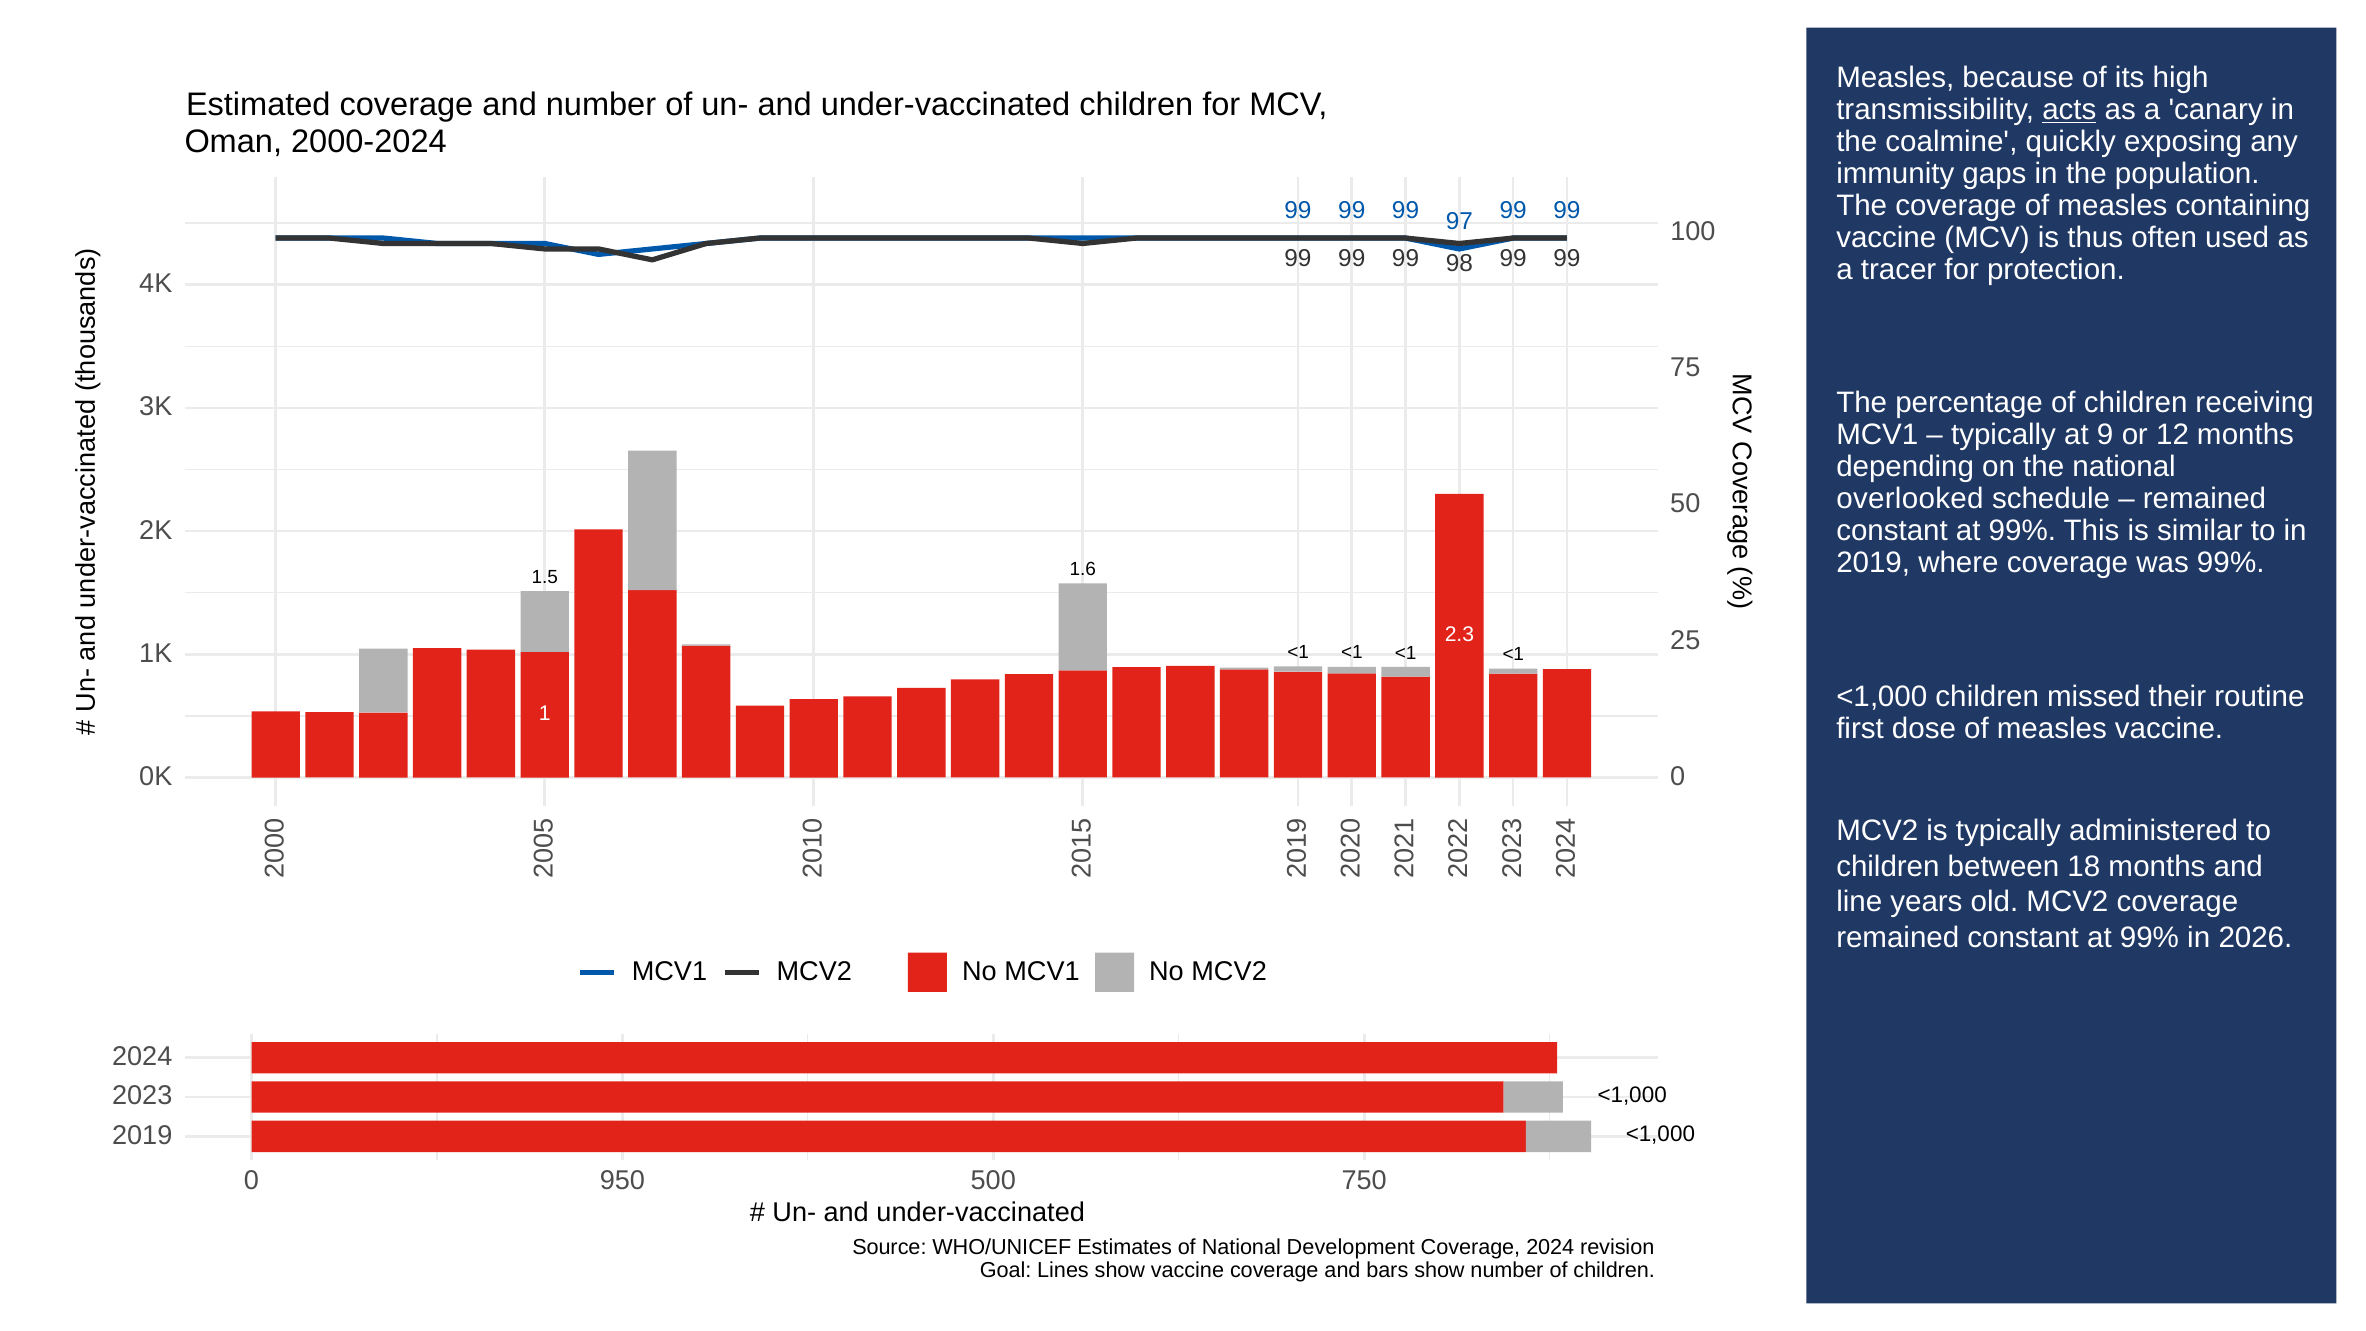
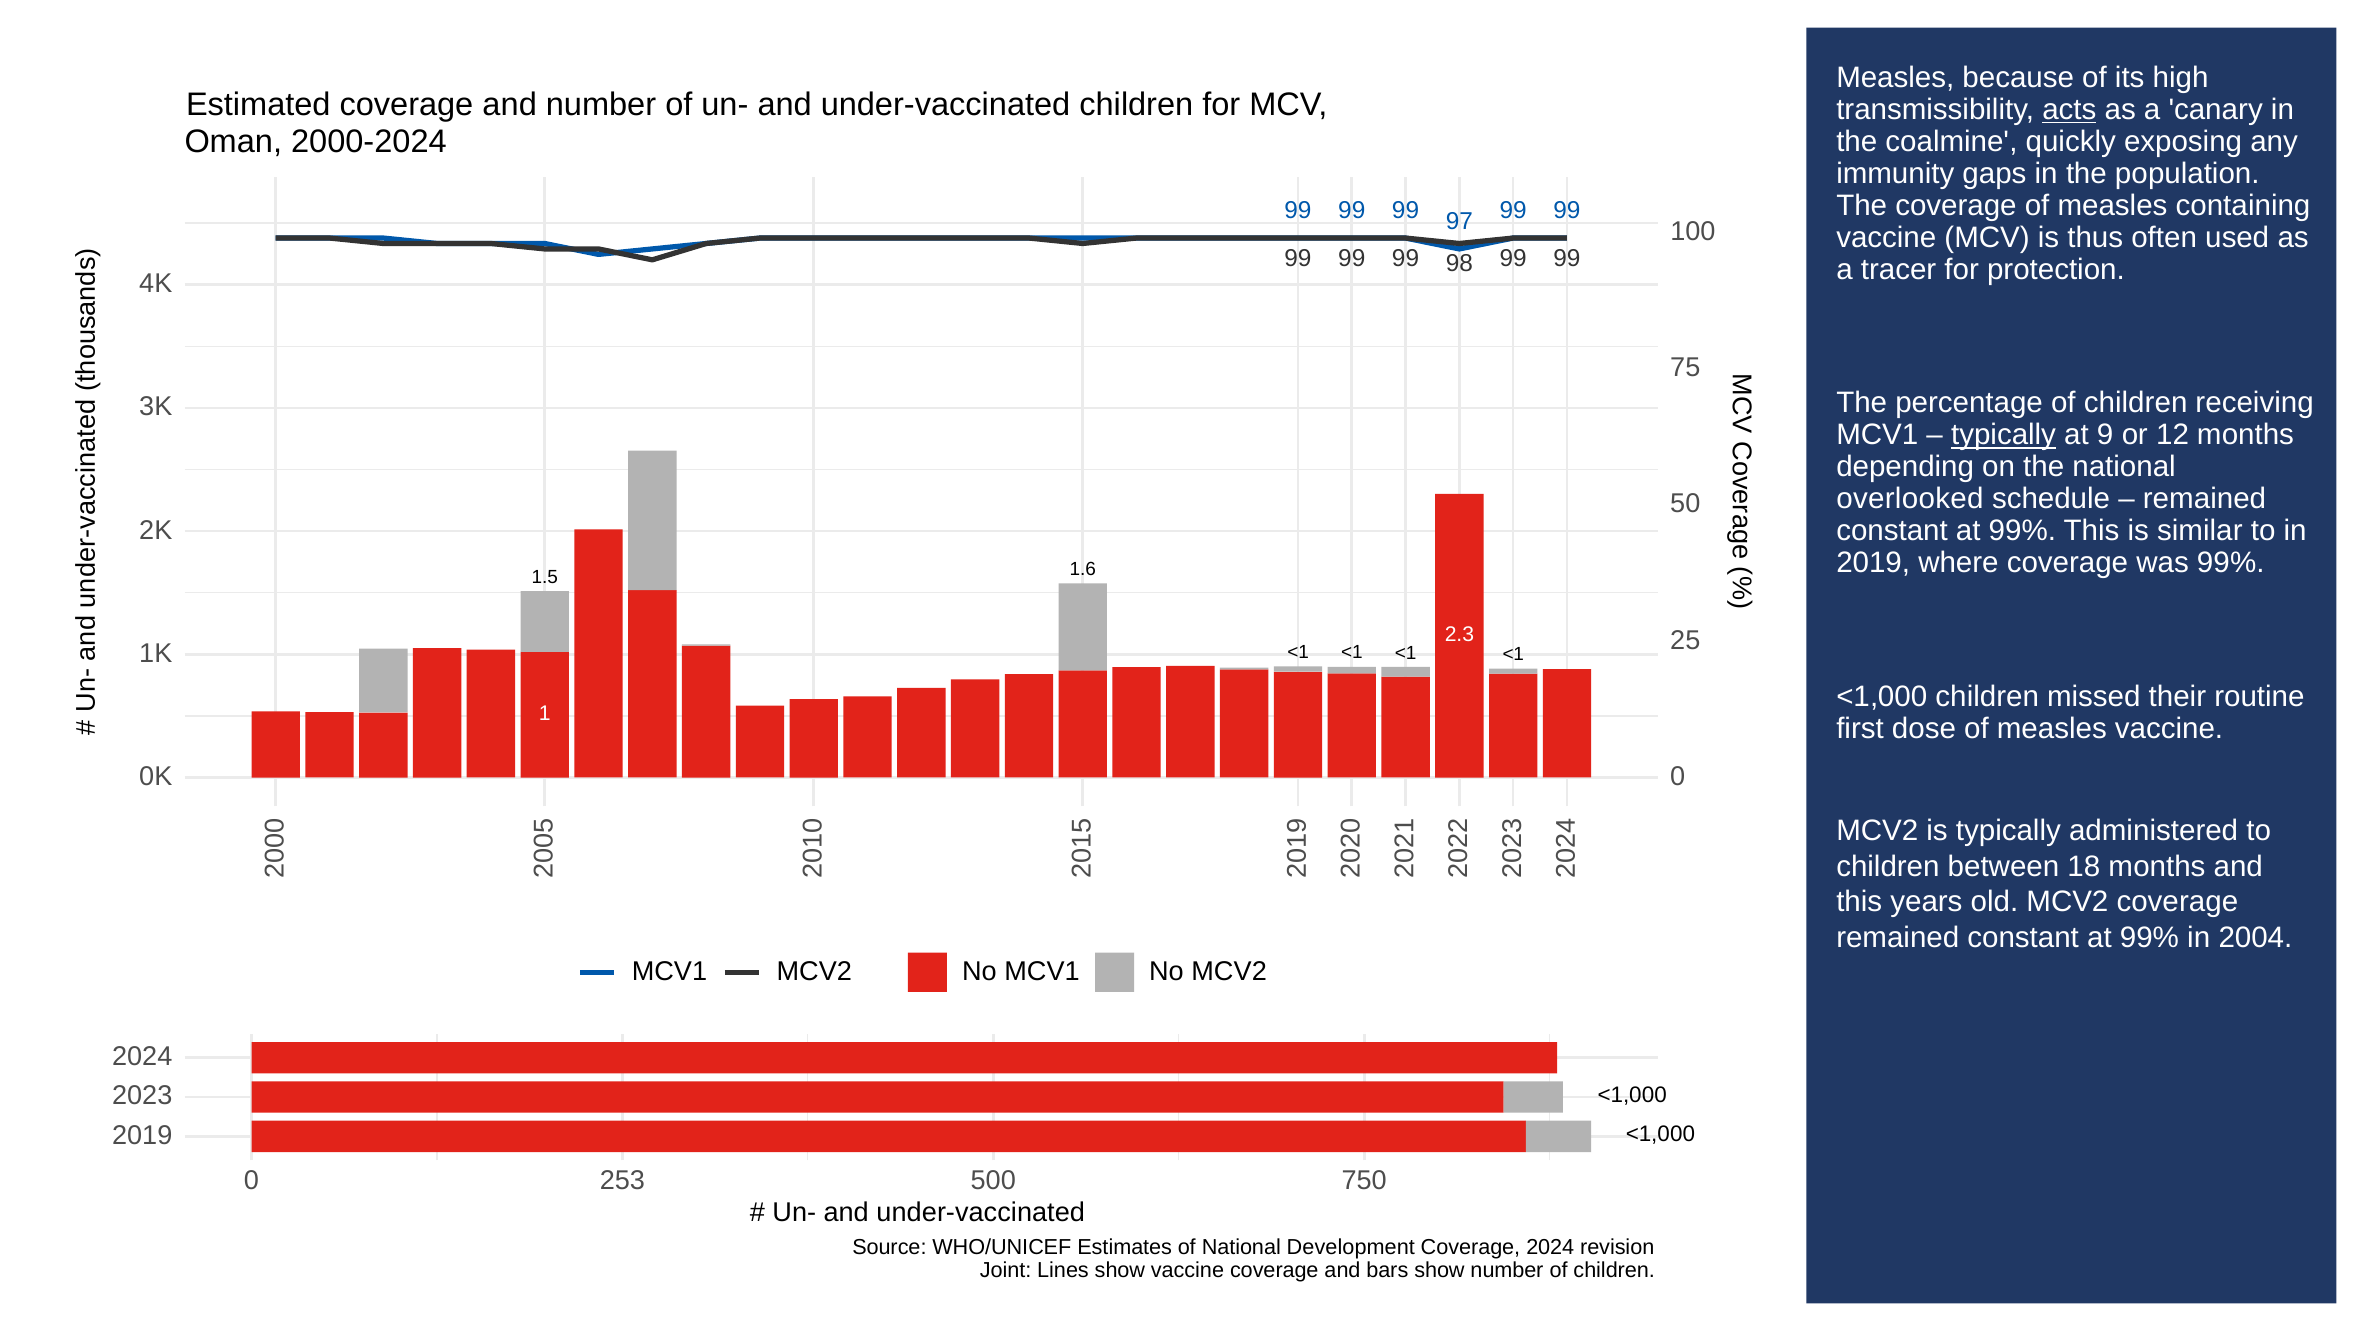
typically at (2004, 435) underline: none -> present
line at (1859, 902): line -> this
2026: 2026 -> 2004
950: 950 -> 253
Goal: Goal -> Joint
